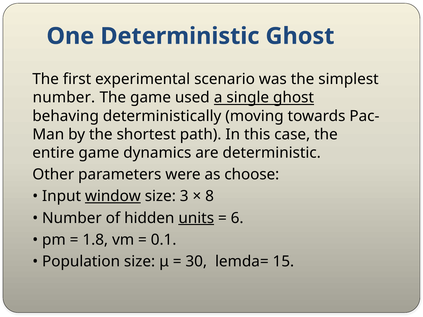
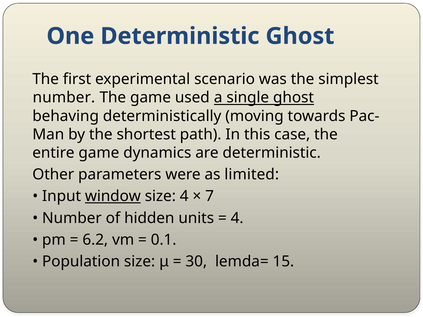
choose: choose -> limited
size 3: 3 -> 4
8: 8 -> 7
units underline: present -> none
6 at (237, 218): 6 -> 4
1.8: 1.8 -> 6.2
